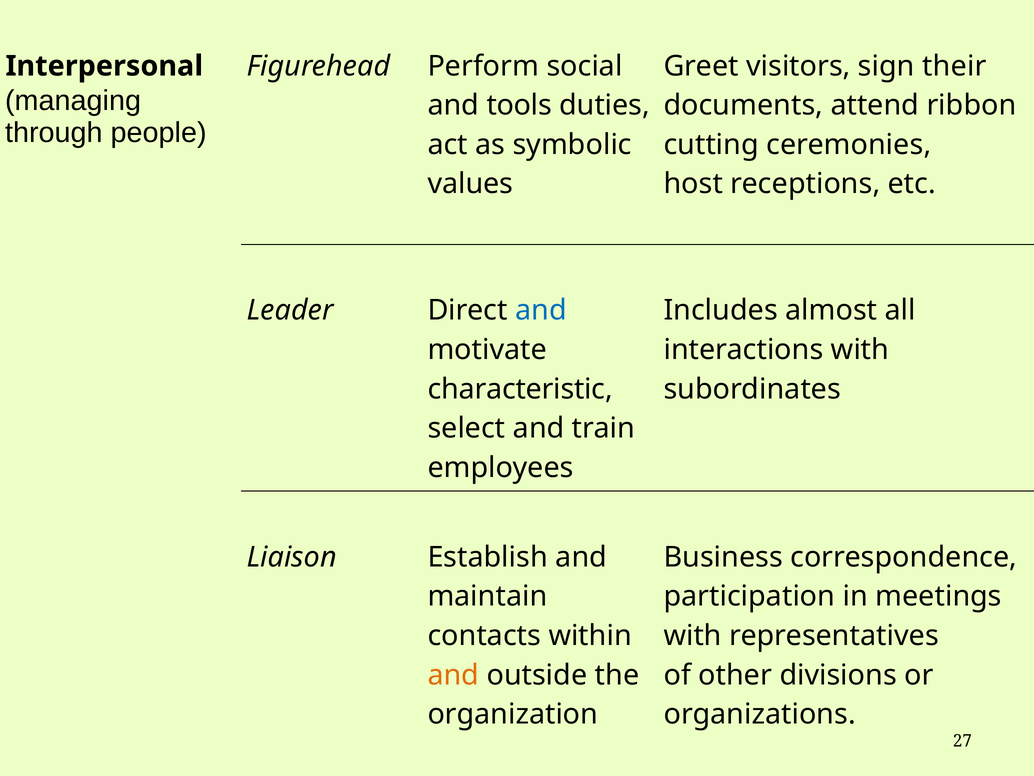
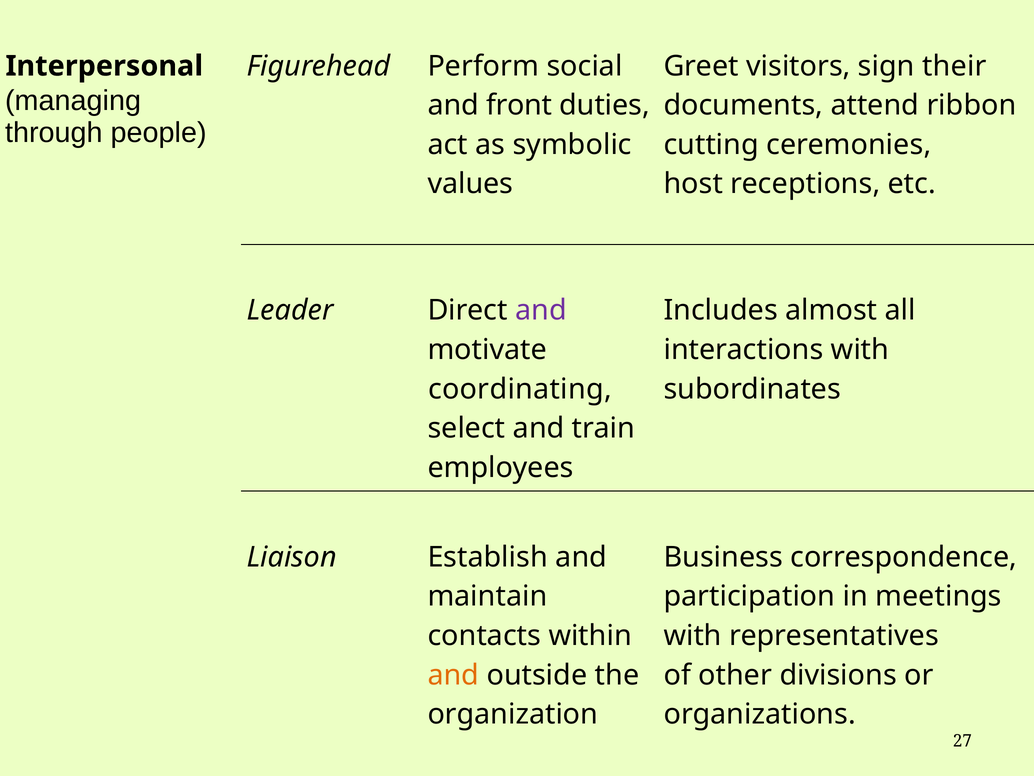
tools: tools -> front
and at (541, 310) colour: blue -> purple
characteristic: characteristic -> coordinating
